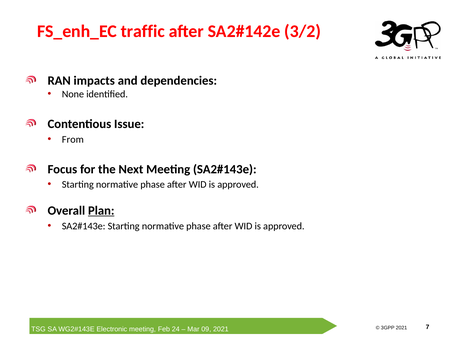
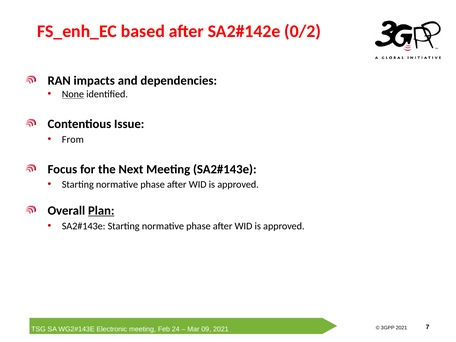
traffic: traffic -> based
3/2: 3/2 -> 0/2
None underline: none -> present
